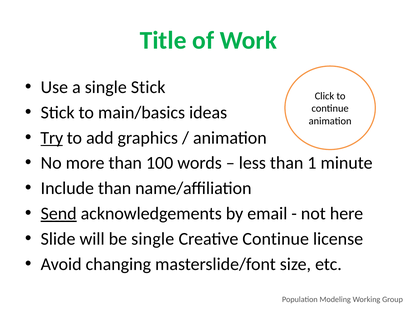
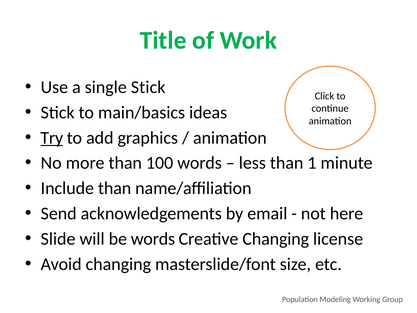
Send underline: present -> none
be single: single -> words
Creative Continue: Continue -> Changing
